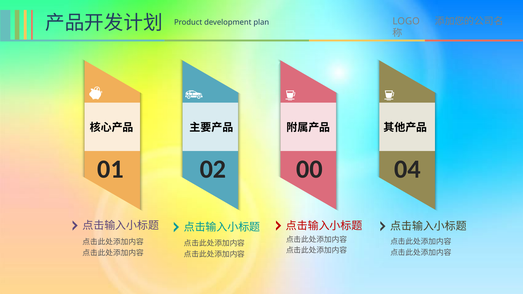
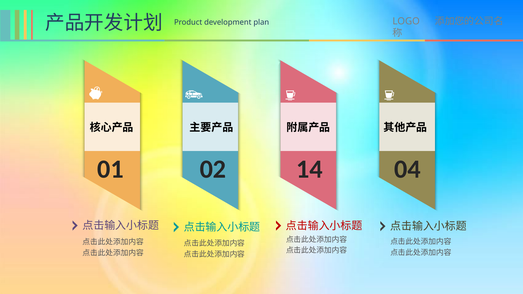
00: 00 -> 14
